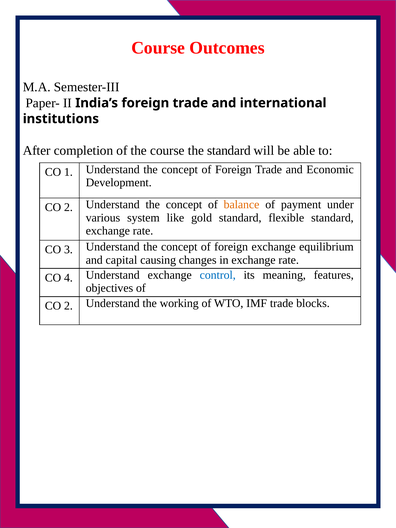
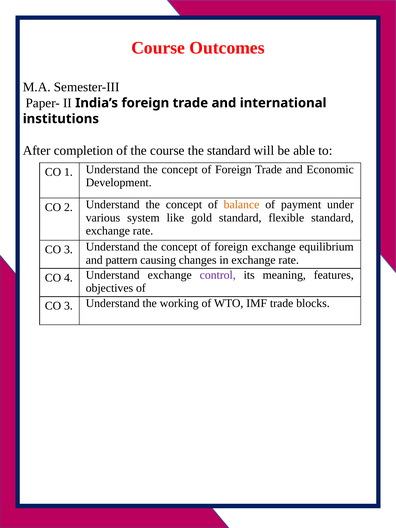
capital: capital -> pattern
control colour: blue -> purple
2 at (68, 306): 2 -> 3
